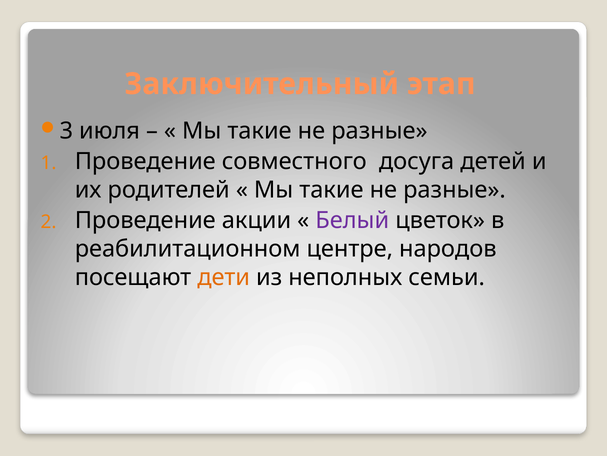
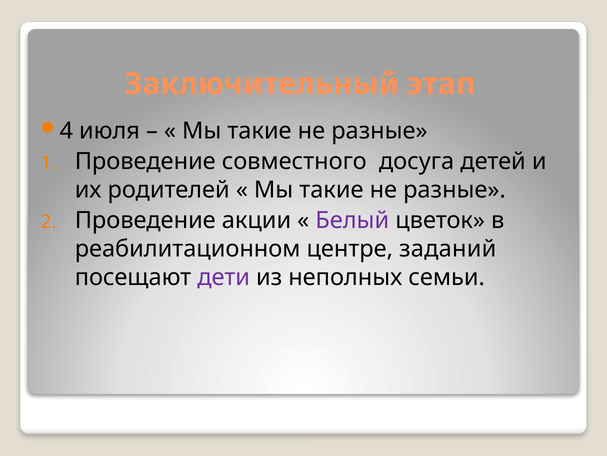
3: 3 -> 4
народов: народов -> заданий
дети colour: orange -> purple
